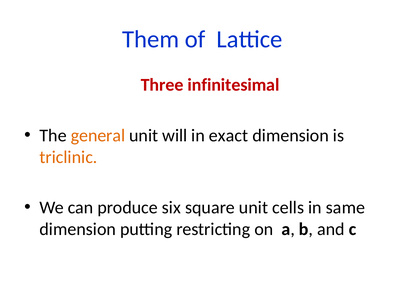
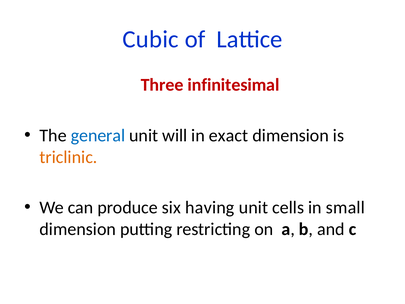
Them: Them -> Cubic
general colour: orange -> blue
square: square -> having
same: same -> small
